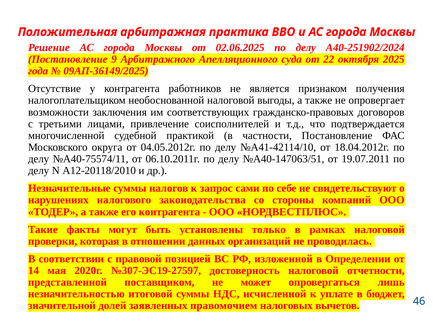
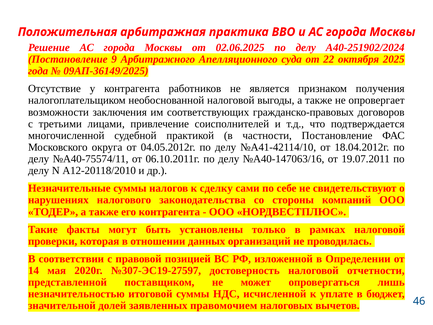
№А40-147063/51: №А40-147063/51 -> №А40-147063/16
запрос: запрос -> сделку
